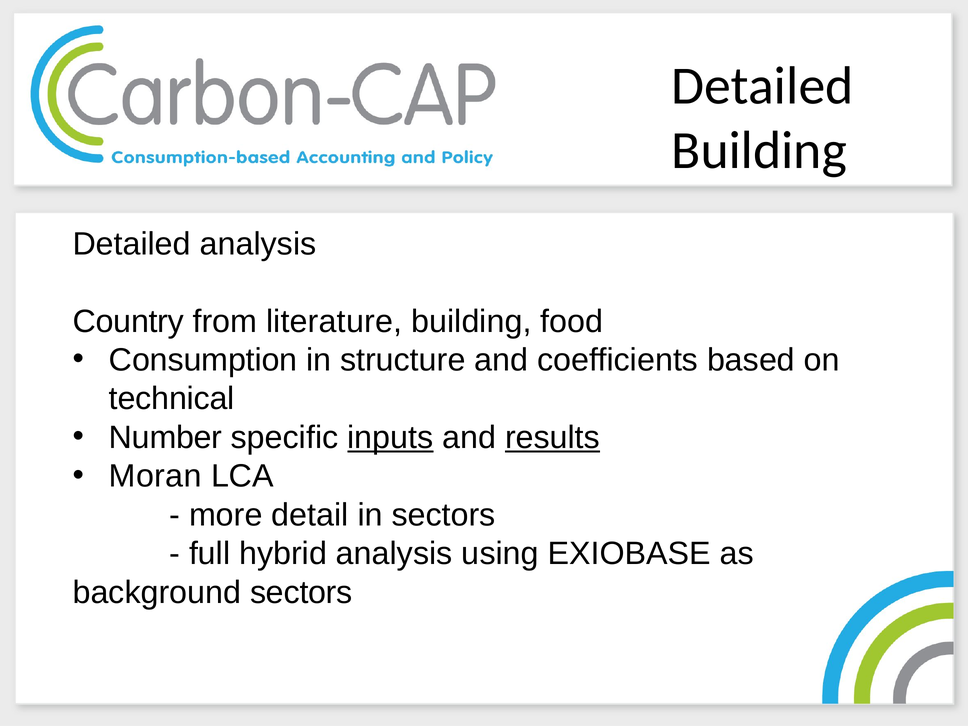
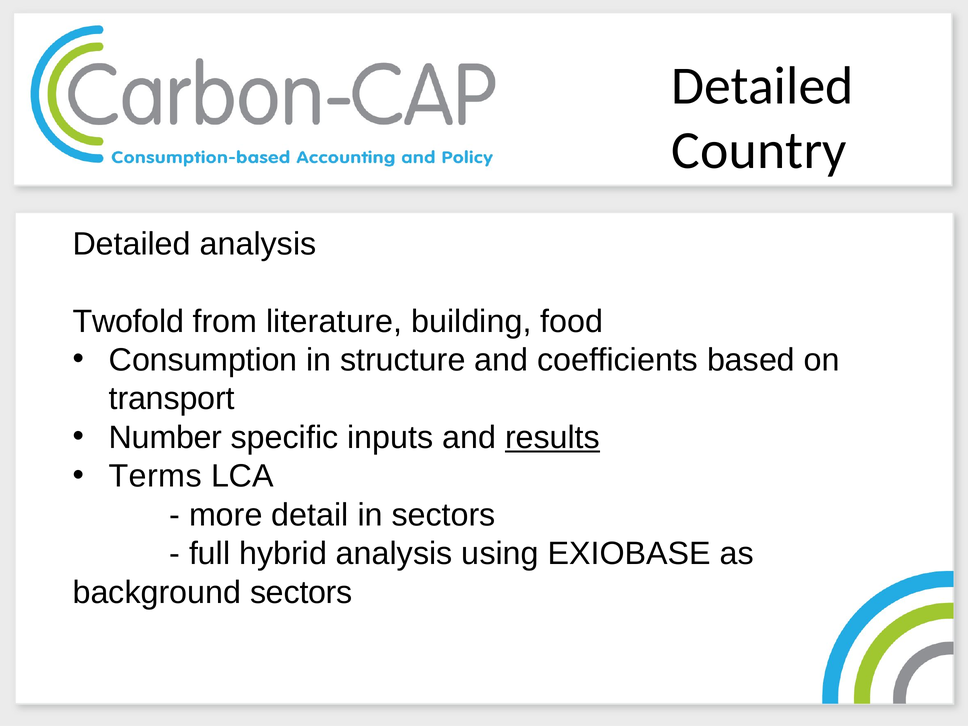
Building at (759, 151): Building -> Country
Country: Country -> Twofold
technical: technical -> transport
inputs underline: present -> none
Moran: Moran -> Terms
